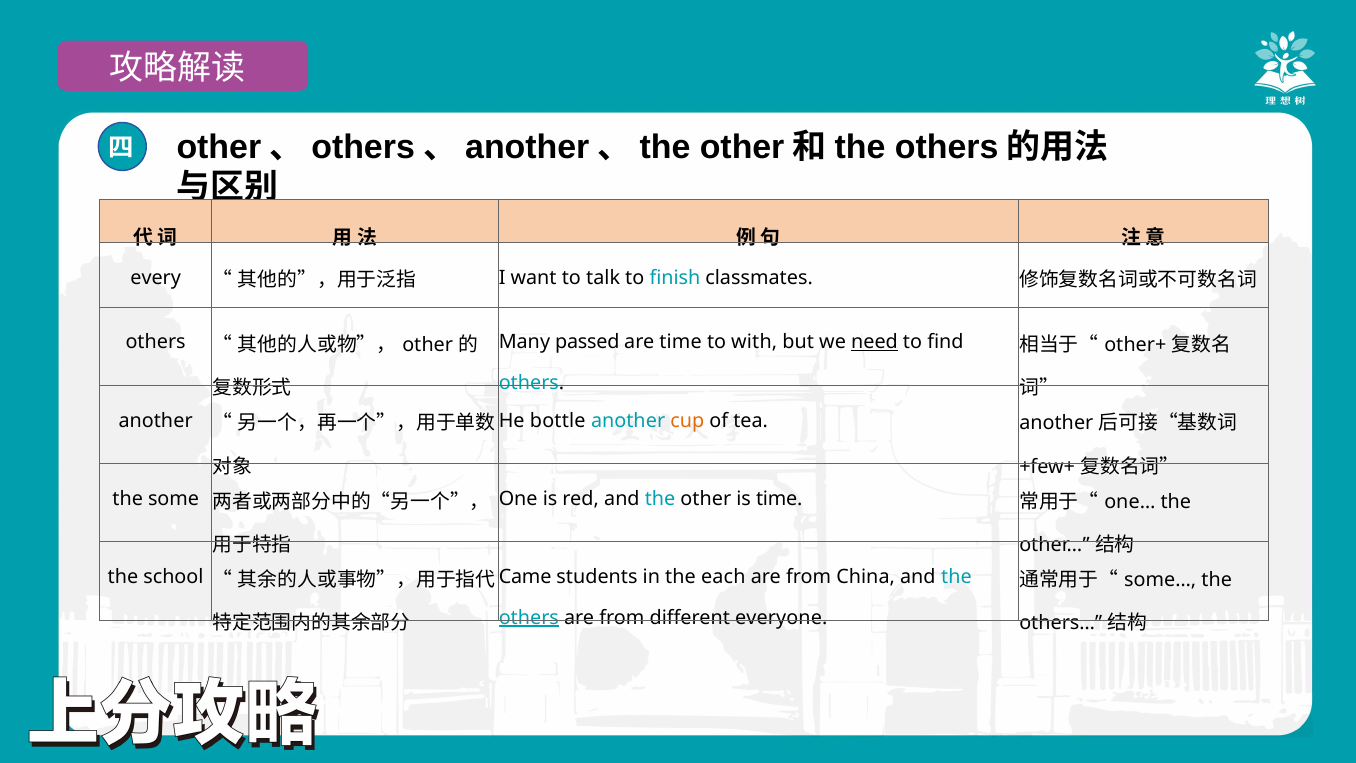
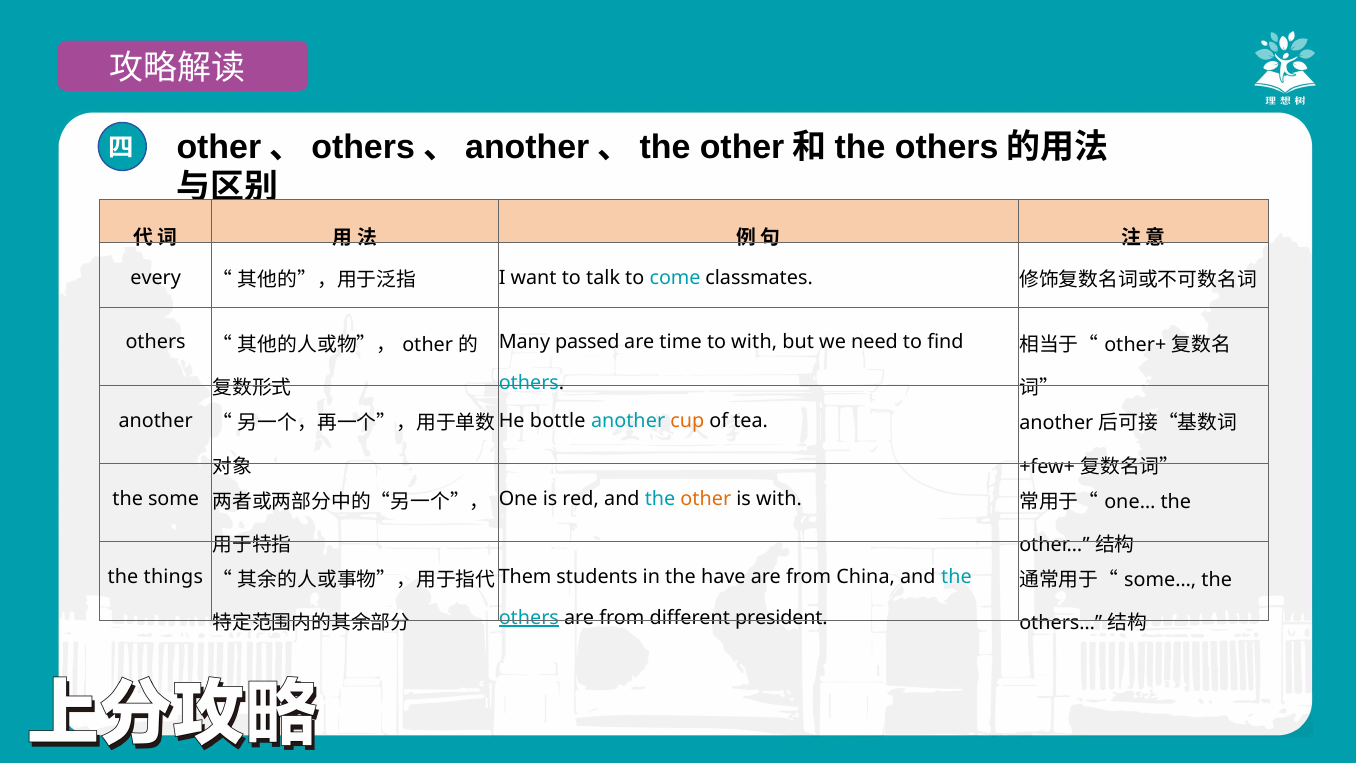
finish: finish -> come
need underline: present -> none
other at (706, 499) colour: black -> orange
is time: time -> with
school: school -> things
Came: Came -> Them
each: each -> have
everyone: everyone -> president
